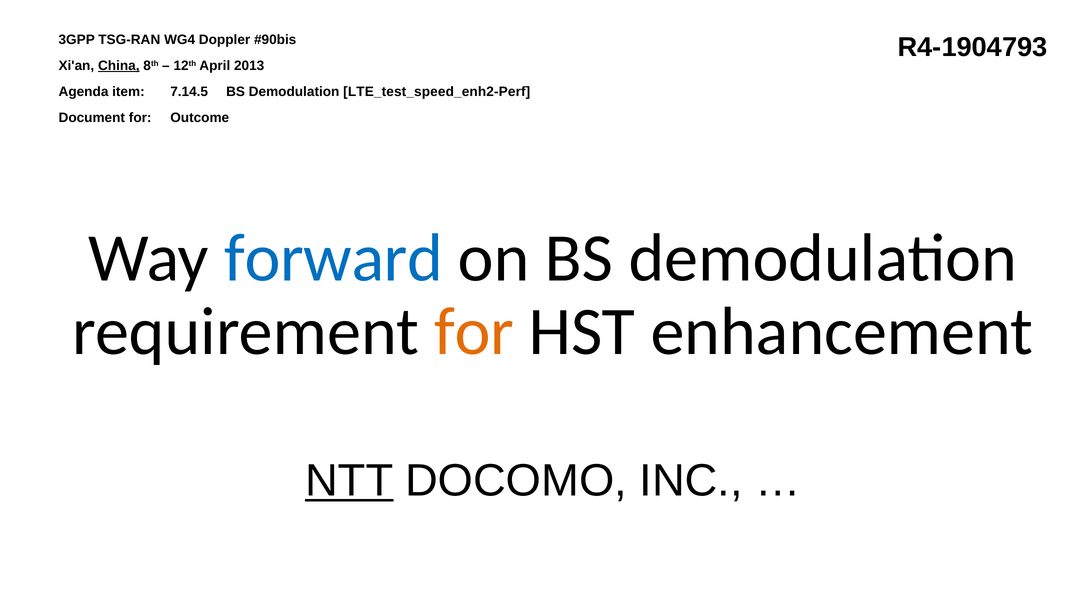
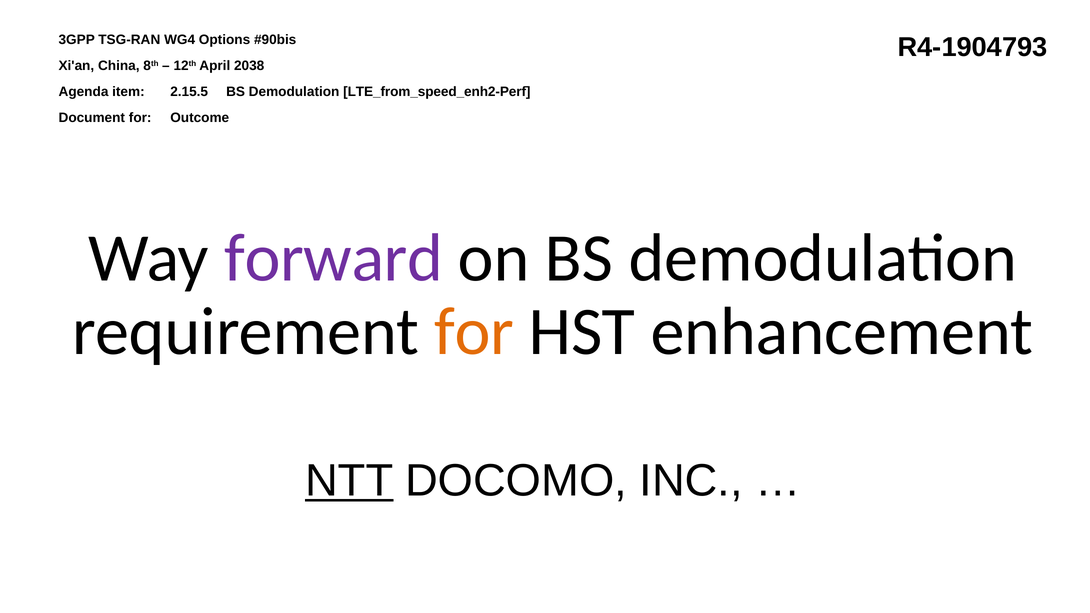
Doppler: Doppler -> Options
China underline: present -> none
2013: 2013 -> 2038
7.14.5: 7.14.5 -> 2.15.5
LTE_test_speed_enh2-Perf: LTE_test_speed_enh2-Perf -> LTE_from_speed_enh2-Perf
forward colour: blue -> purple
